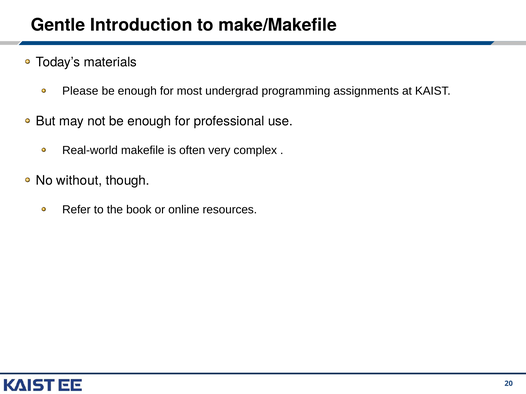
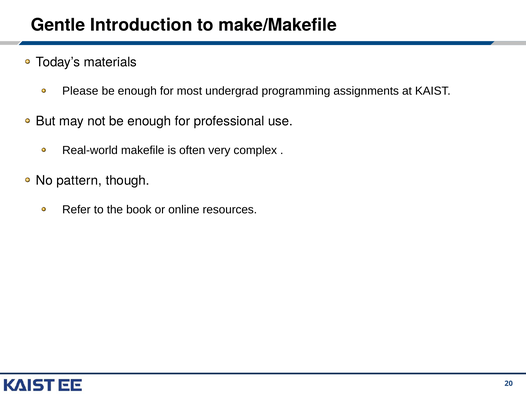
without: without -> pattern
